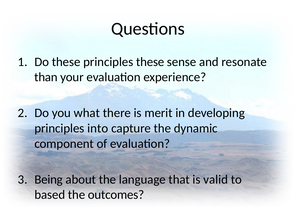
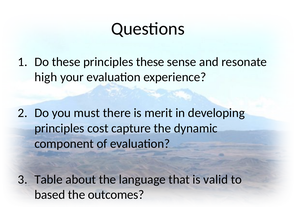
than: than -> high
what: what -> must
into: into -> cost
Being: Being -> Table
